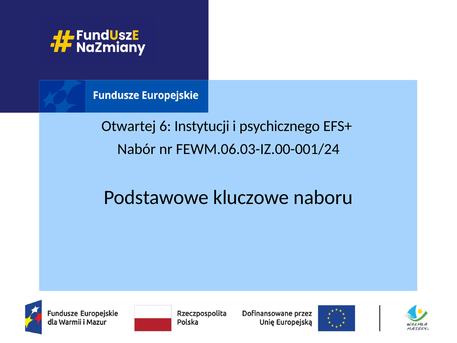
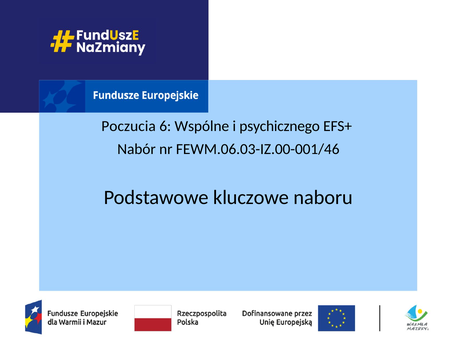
Otwartej: Otwartej -> Poczucia
Instytucji: Instytucji -> Wspólne
FEWM.06.03-IZ.00-001/24: FEWM.06.03-IZ.00-001/24 -> FEWM.06.03-IZ.00-001/46
